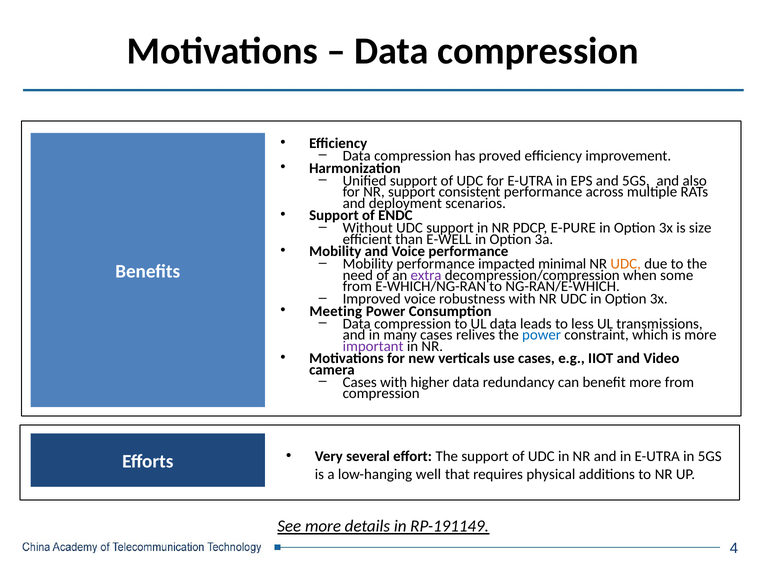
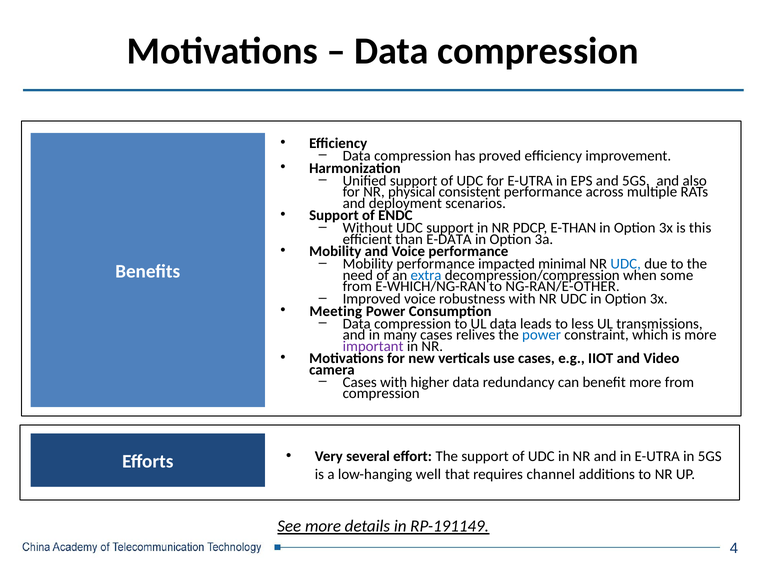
NR support: support -> physical
E-PURE: E-PURE -> E-THAN
size: size -> this
E-WELL: E-WELL -> E-DATA
UDC at (626, 264) colour: orange -> blue
extra colour: purple -> blue
NG-RAN/E-WHICH: NG-RAN/E-WHICH -> NG-RAN/E-OTHER
physical: physical -> channel
